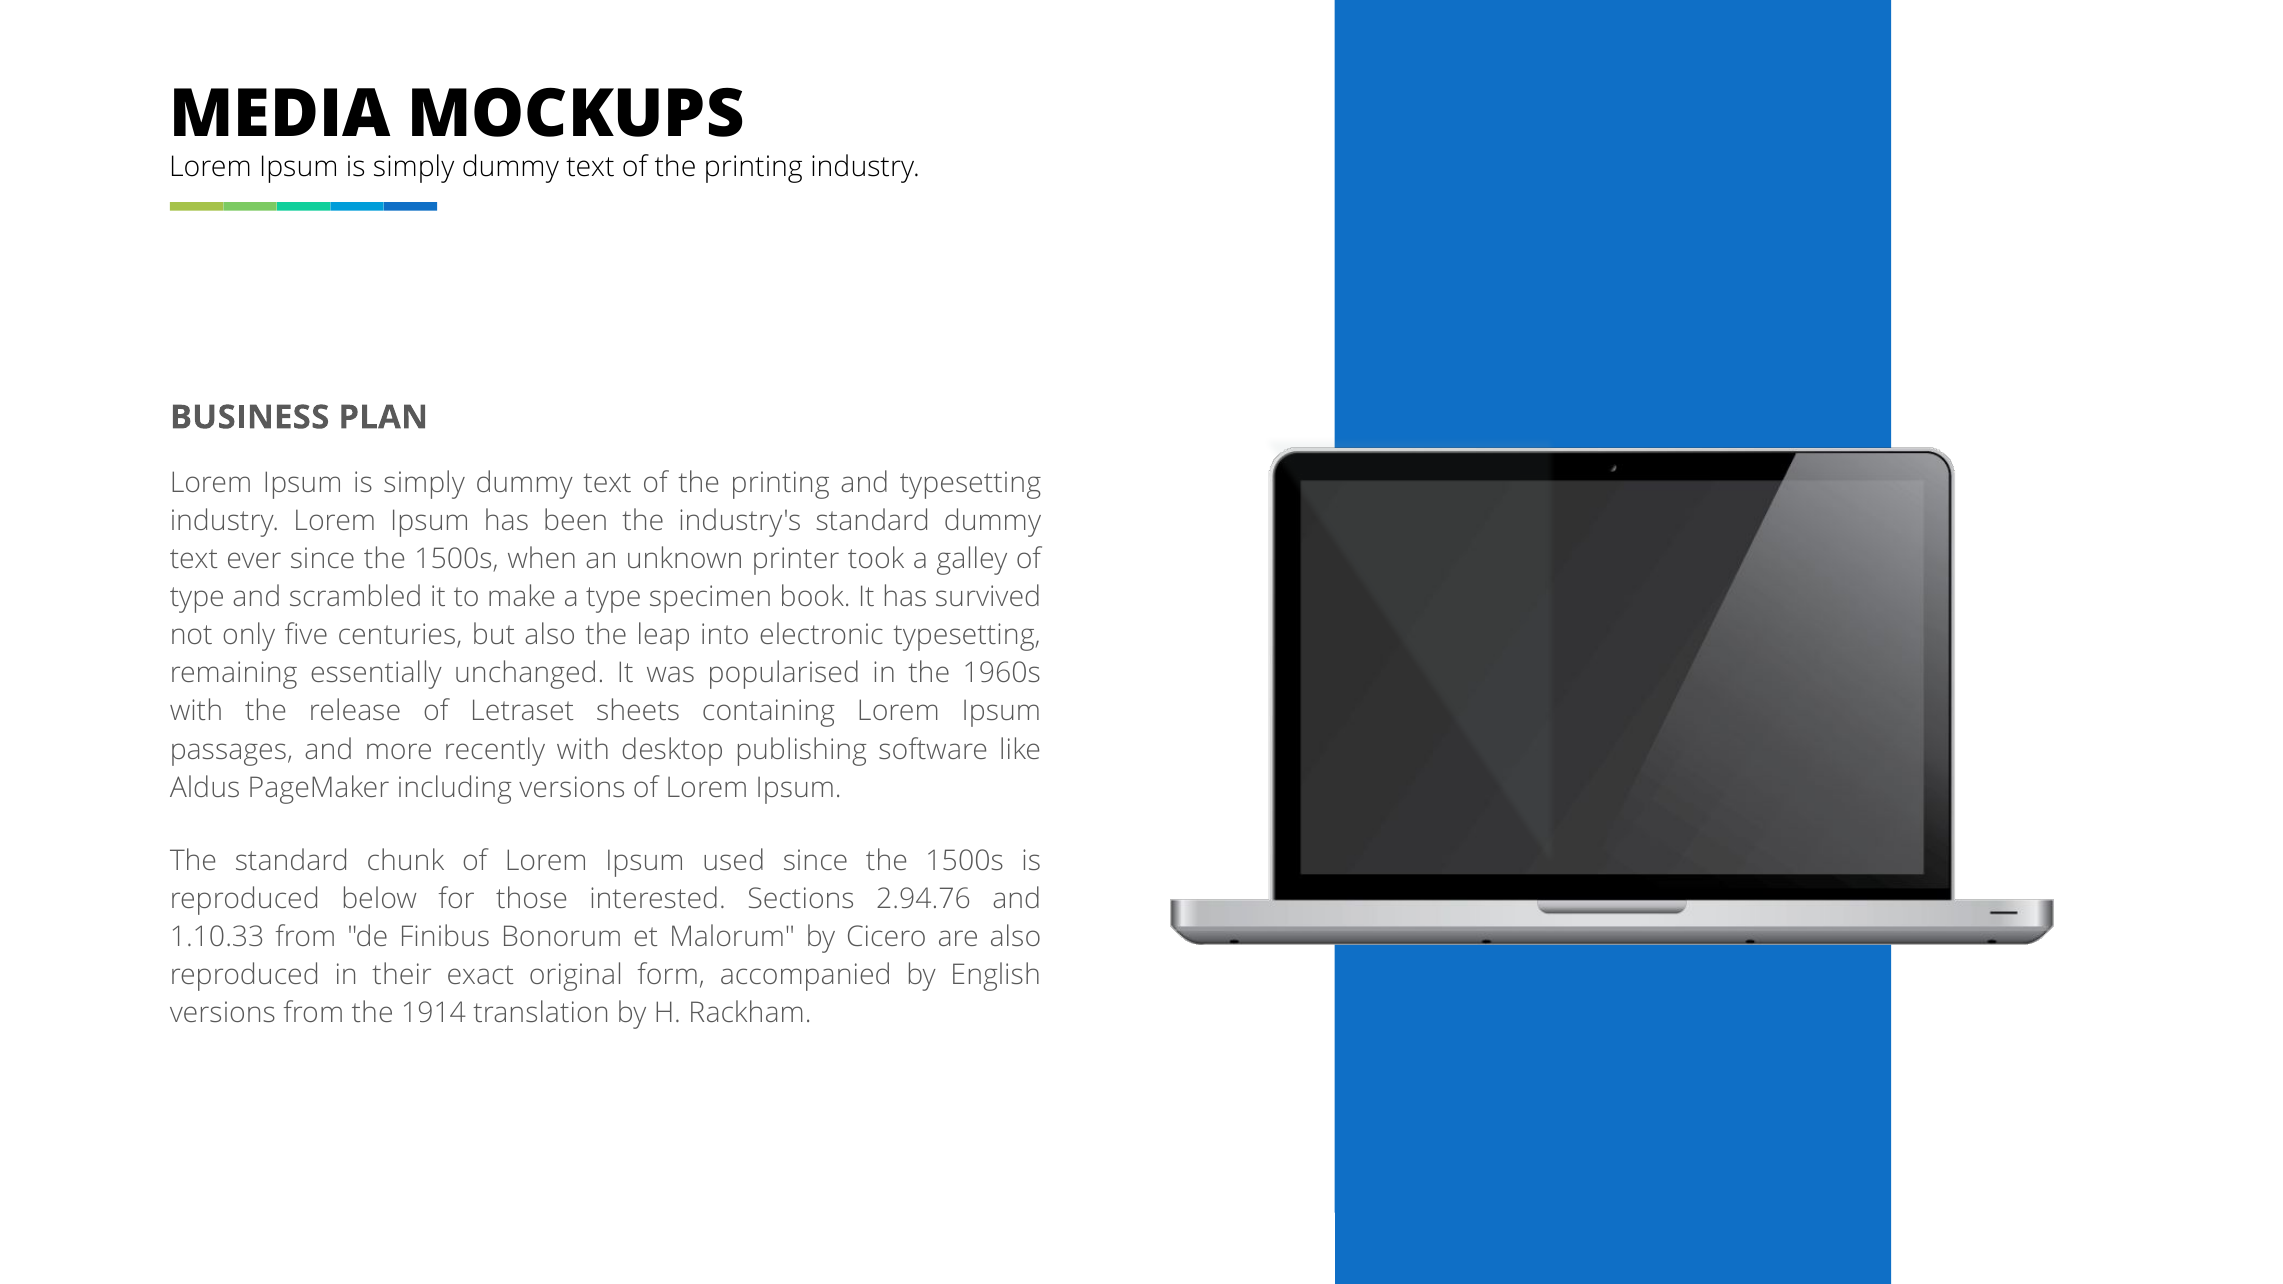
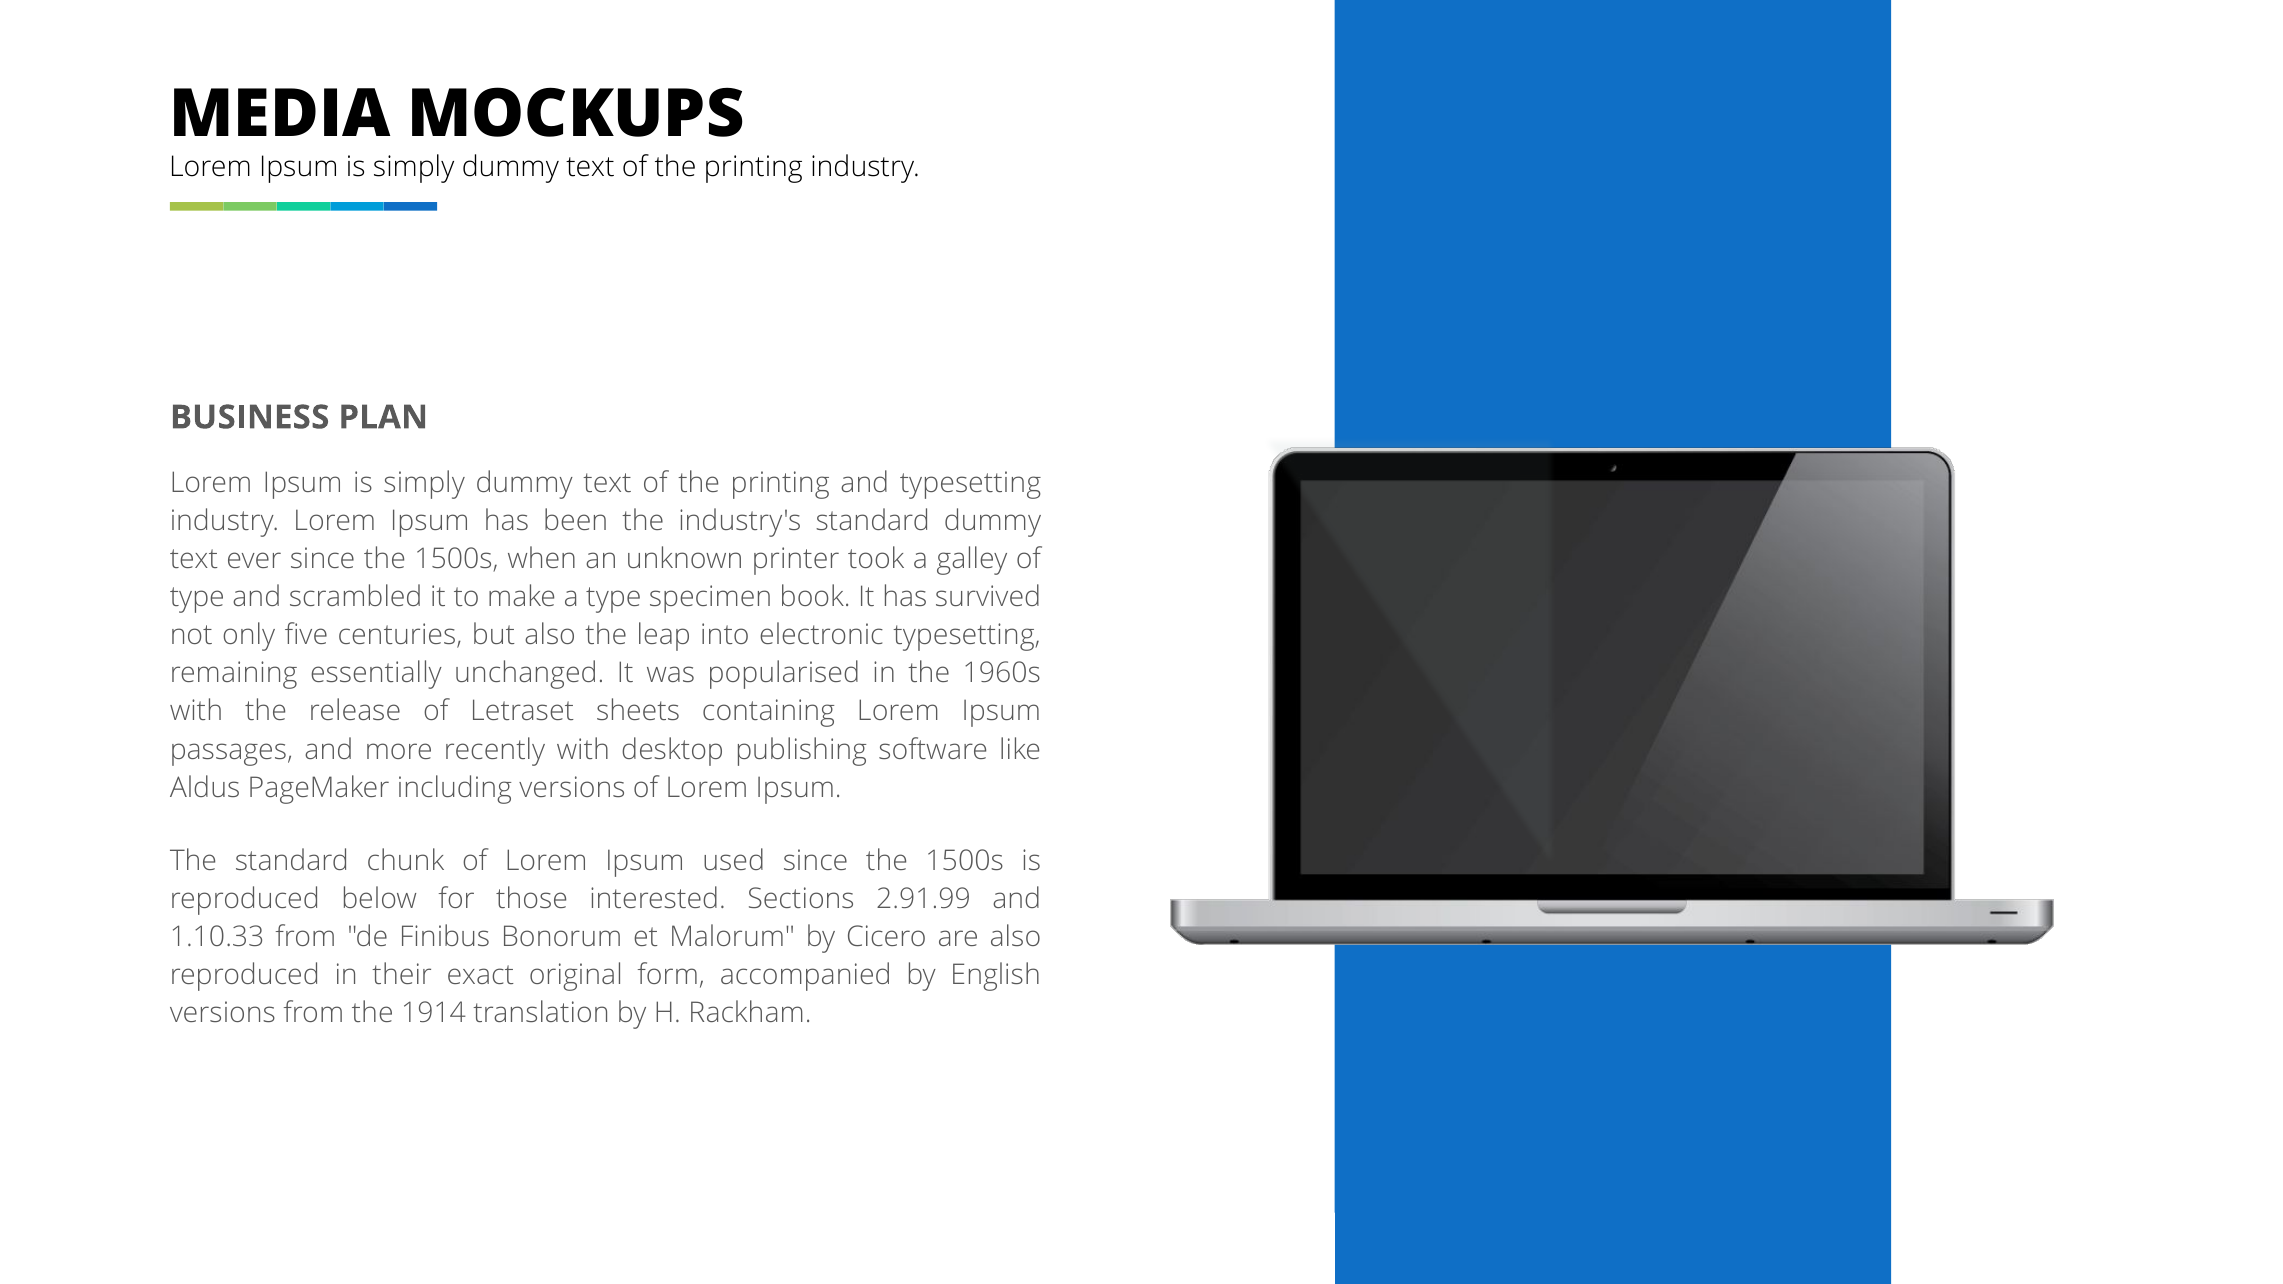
2.94.76: 2.94.76 -> 2.91.99
